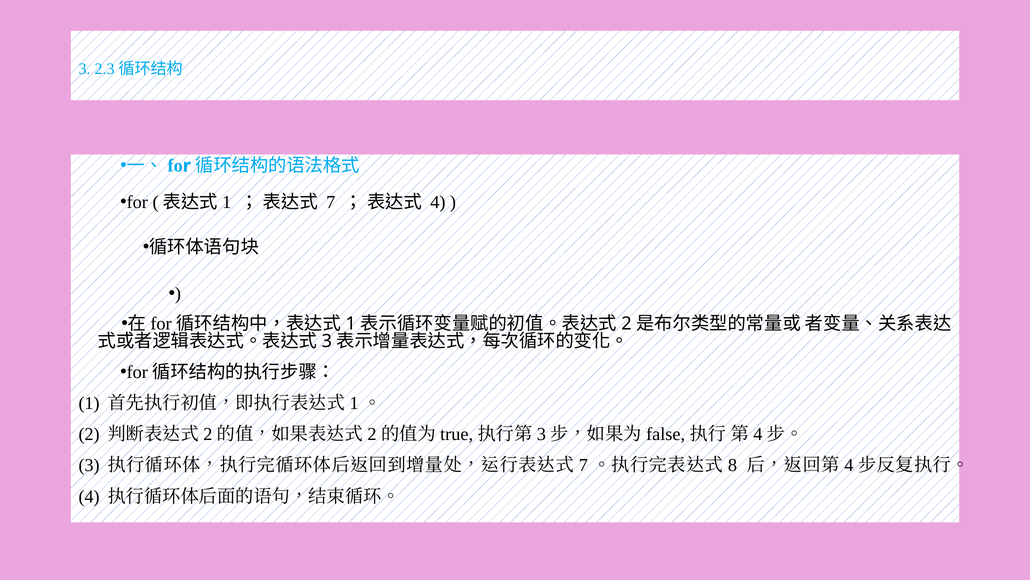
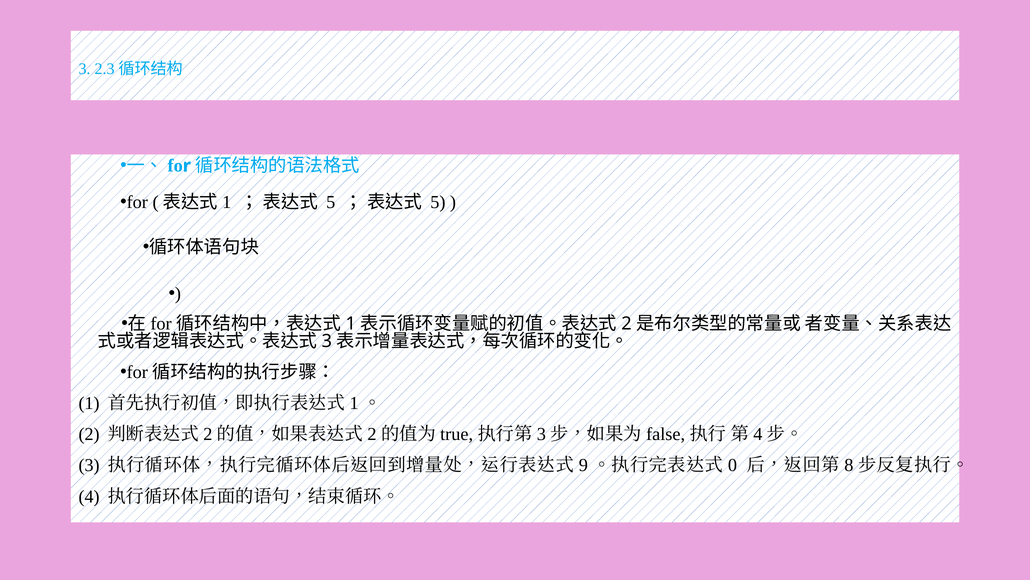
7 at (331, 202): 7 -> 5
4 at (438, 202): 4 -> 5
7 at (583, 465): 7 -> 9
8: 8 -> 0
4 at (849, 465): 4 -> 8
